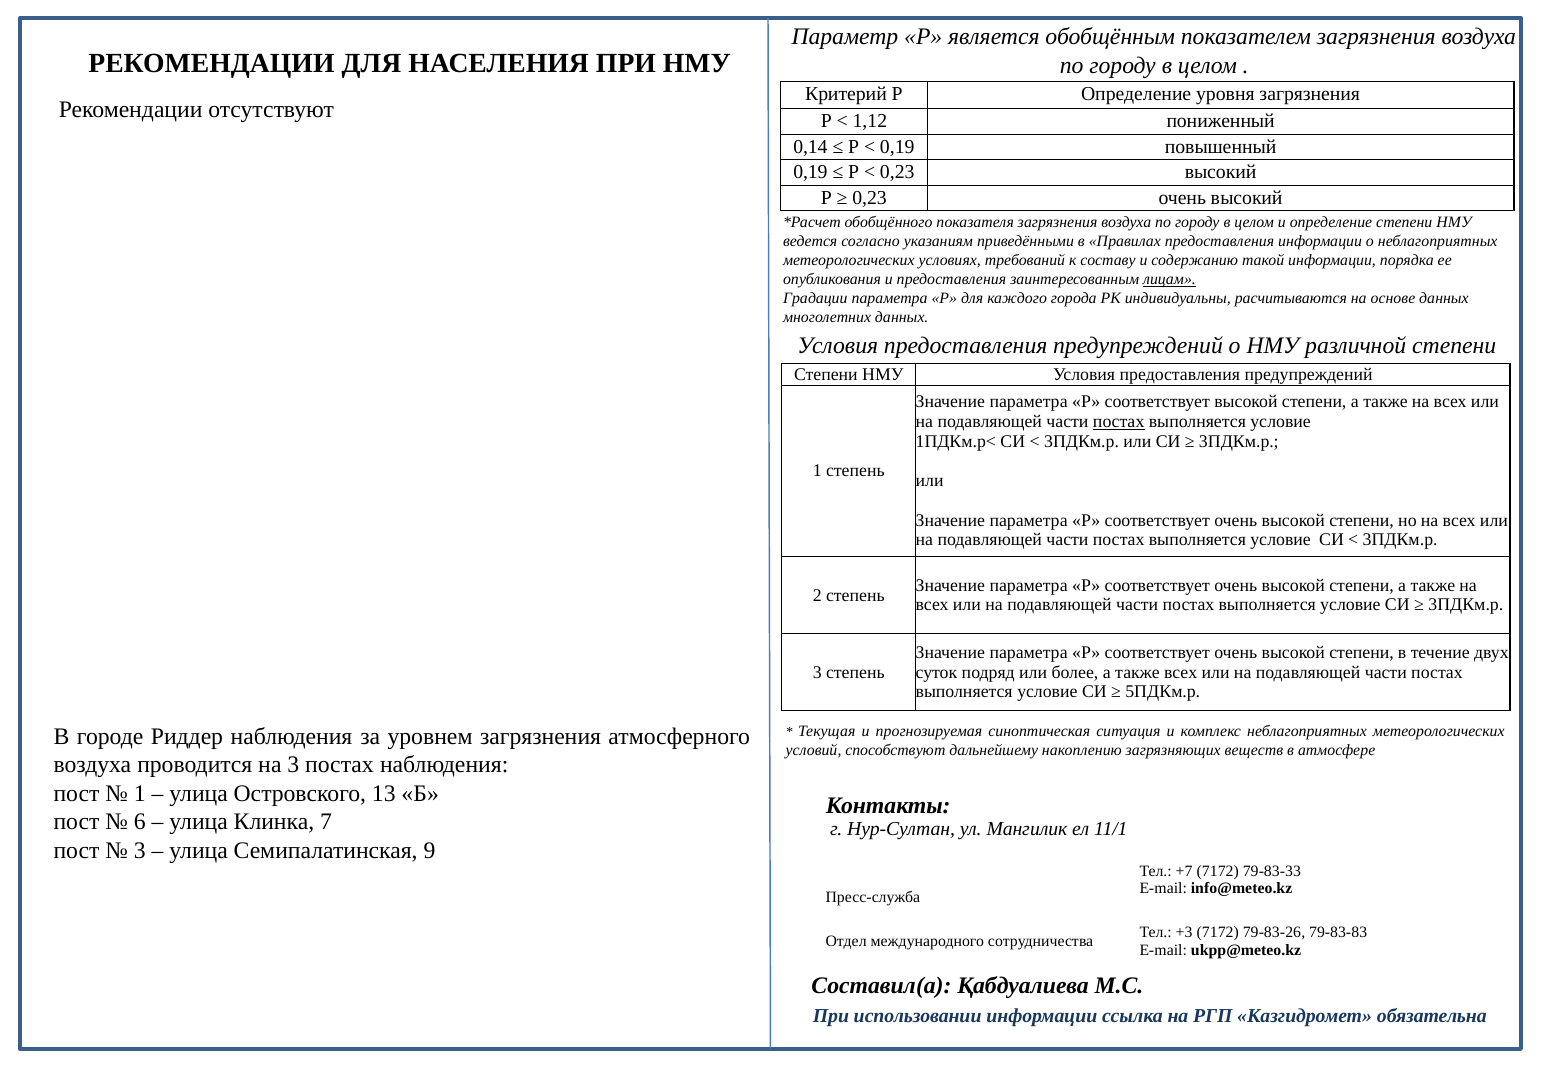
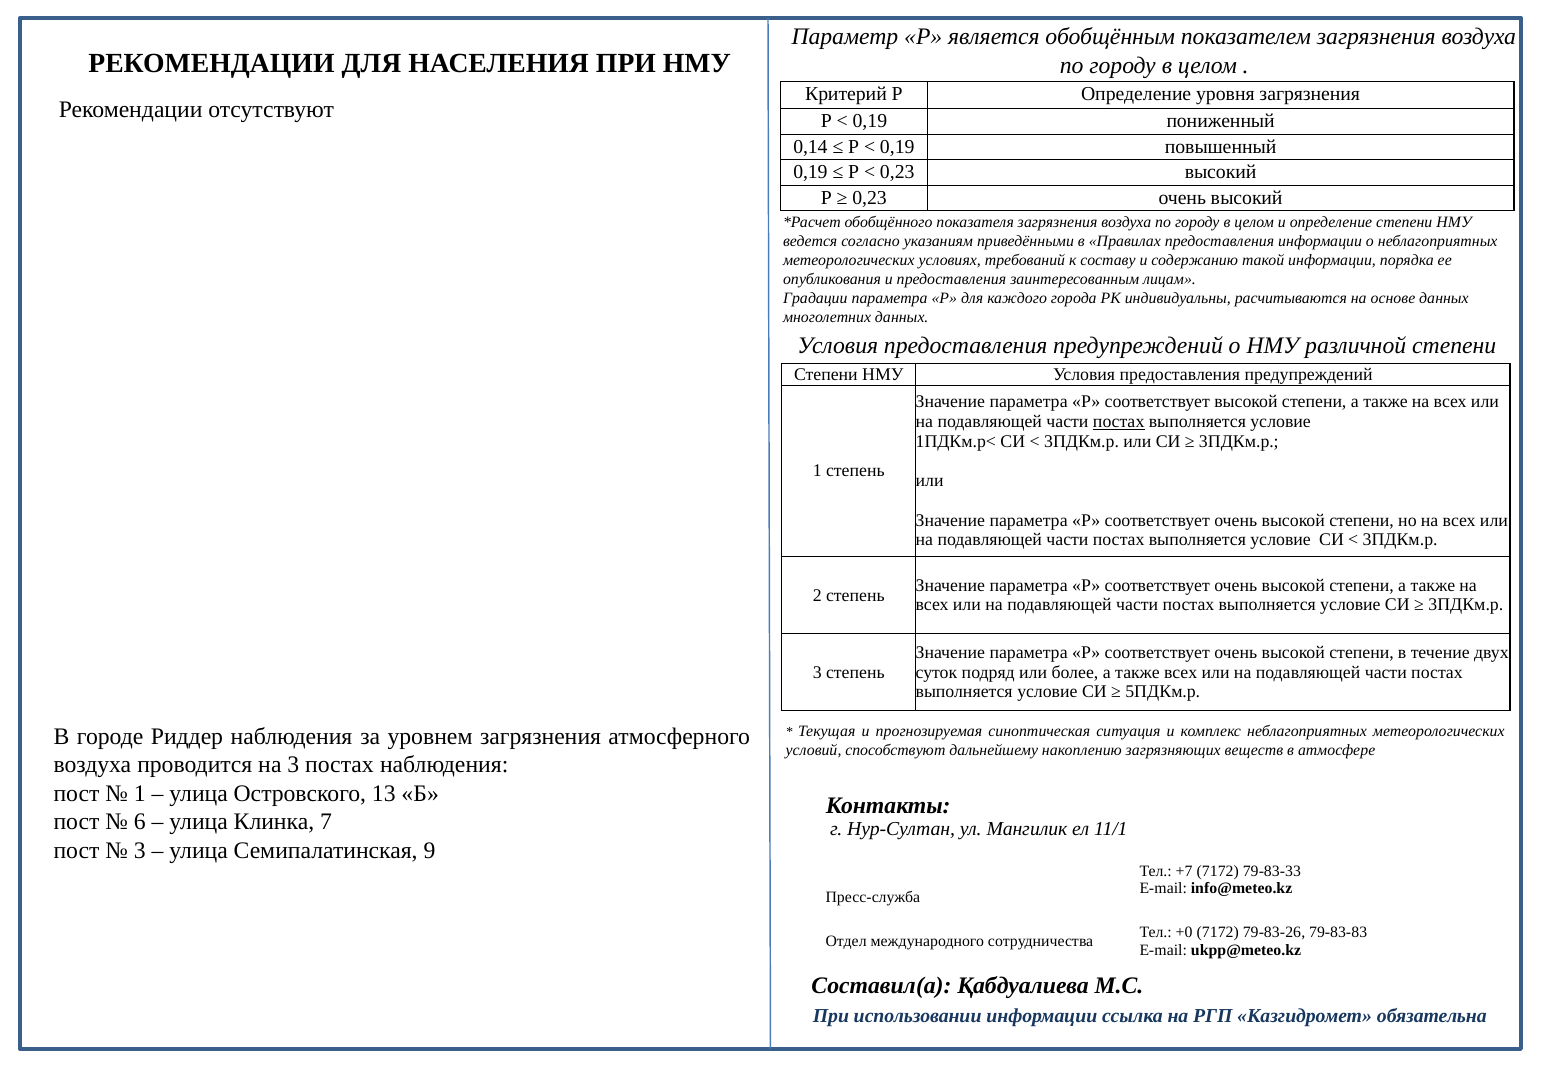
1,12 at (870, 121): 1,12 -> 0,19
лицам underline: present -> none
+3: +3 -> +0
